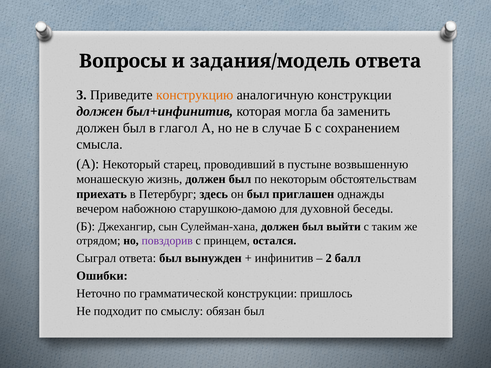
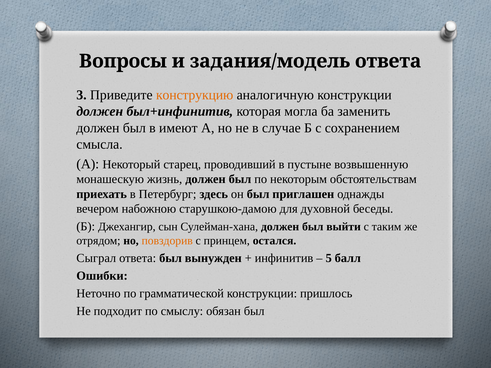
глагол: глагол -> имеют
повздорив colour: purple -> orange
2: 2 -> 5
